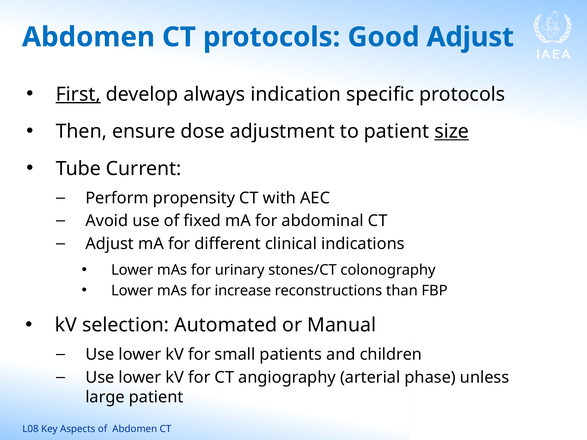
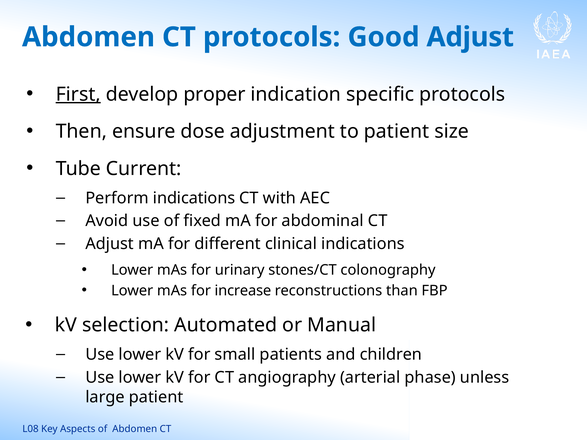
always: always -> proper
size underline: present -> none
Perform propensity: propensity -> indications
